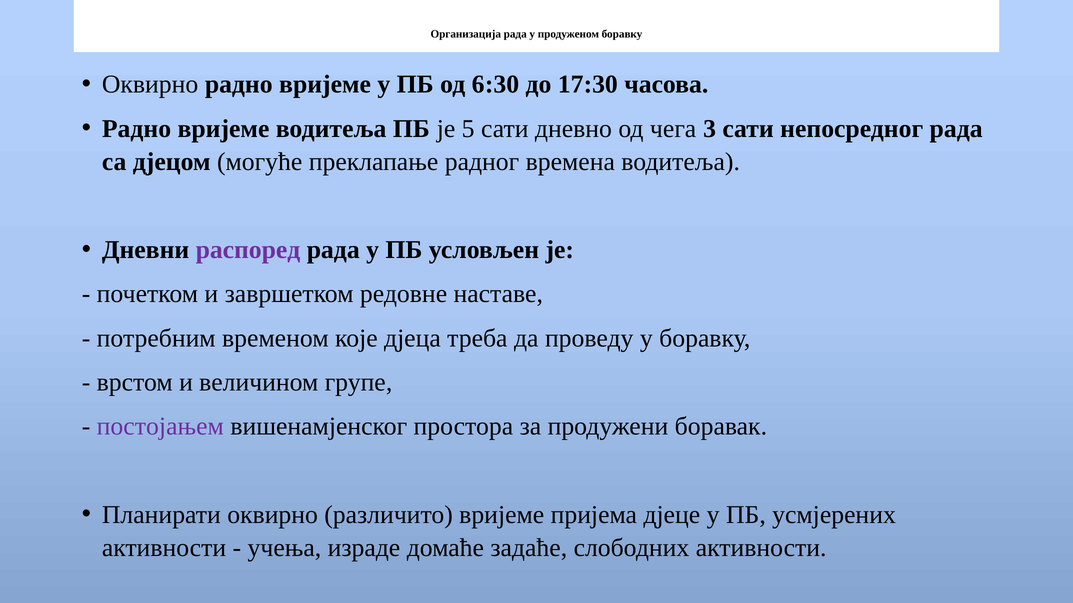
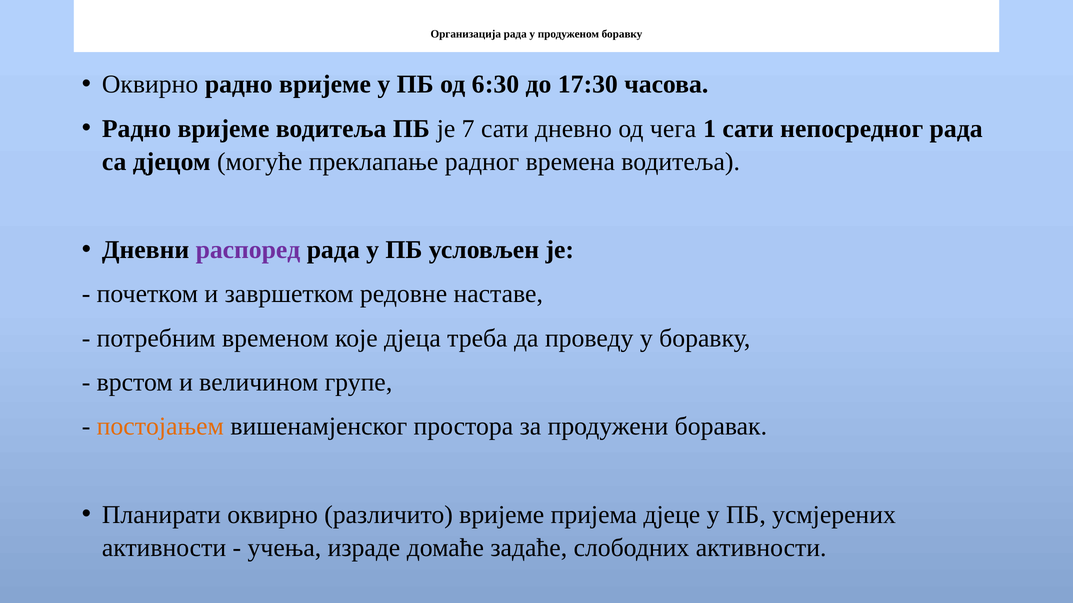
5: 5 -> 7
3: 3 -> 1
постојањем colour: purple -> orange
